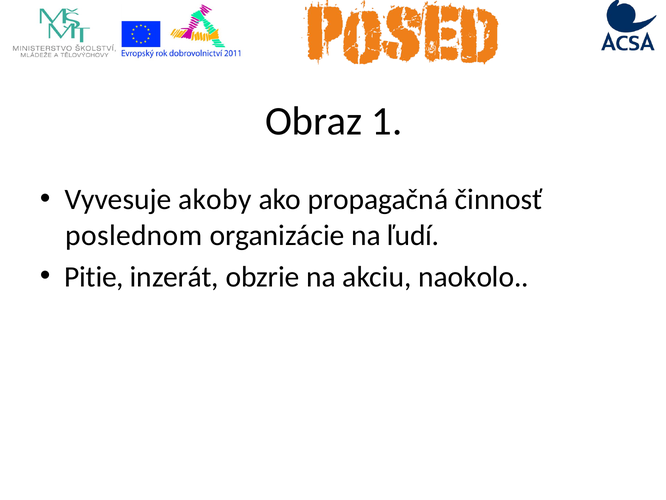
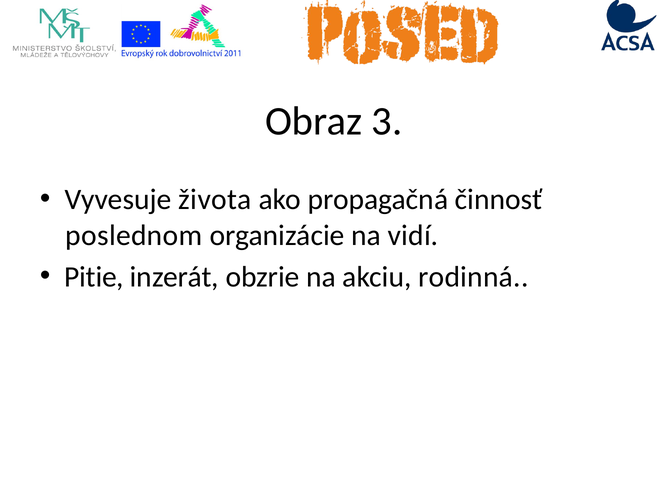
1: 1 -> 3
akoby: akoby -> života
ľudí: ľudí -> vidí
naokolo: naokolo -> rodinná
